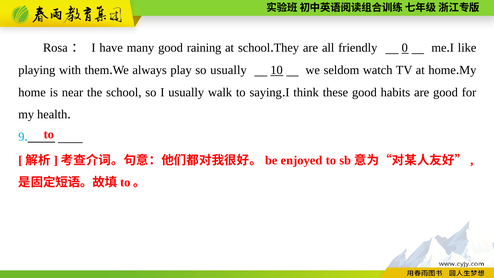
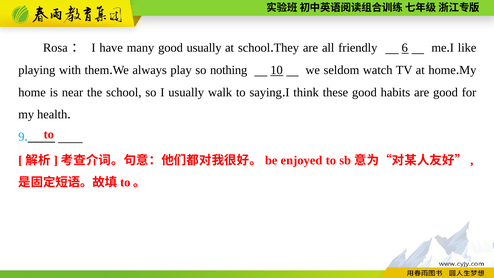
good raining: raining -> usually
0: 0 -> 6
so usually: usually -> nothing
